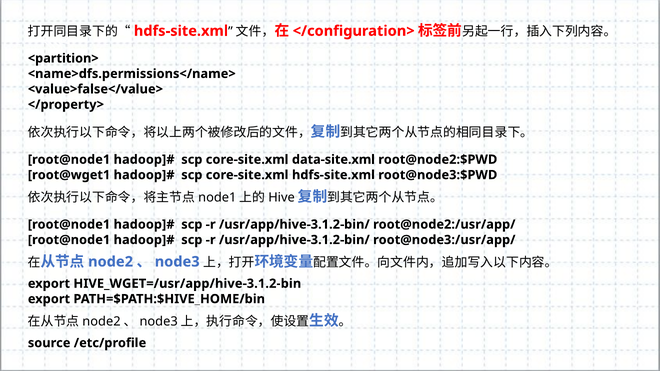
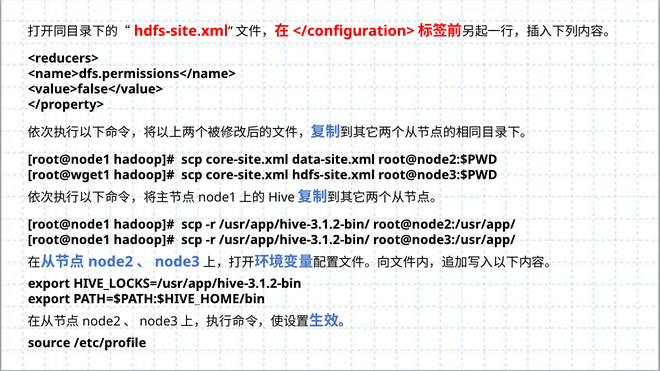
<partition>: <partition> -> <reducers>
HIVE_WGET=/usr/app/hive-3.1.2-bin: HIVE_WGET=/usr/app/hive-3.1.2-bin -> HIVE_LOCKS=/usr/app/hive-3.1.2-bin
